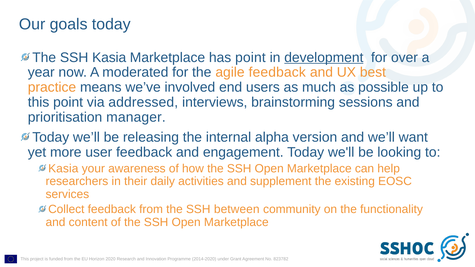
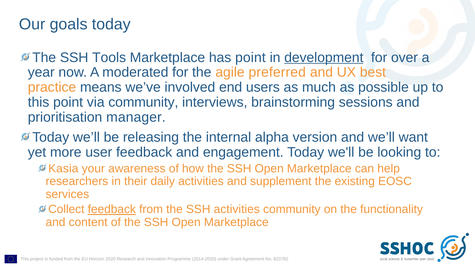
SSH Kasia: Kasia -> Tools
agile feedback: feedback -> preferred
via addressed: addressed -> community
feedback at (112, 210) underline: none -> present
SSH between: between -> activities
